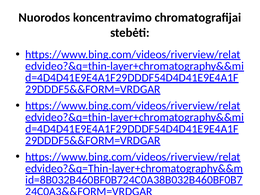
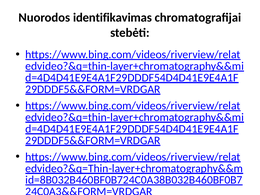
koncentravimo: koncentravimo -> identifikavimas
